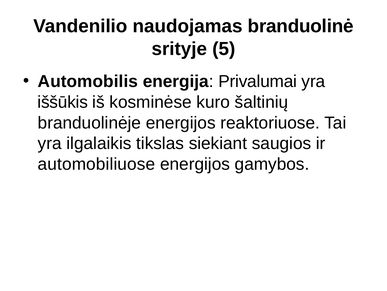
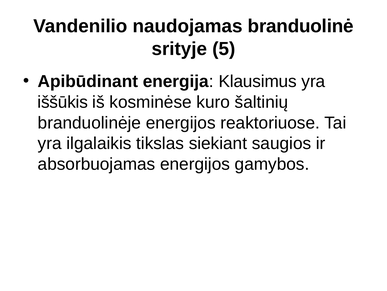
Automobilis: Automobilis -> Apibūdinant
Privalumai: Privalumai -> Klausimus
automobiliuose: automobiliuose -> absorbuojamas
